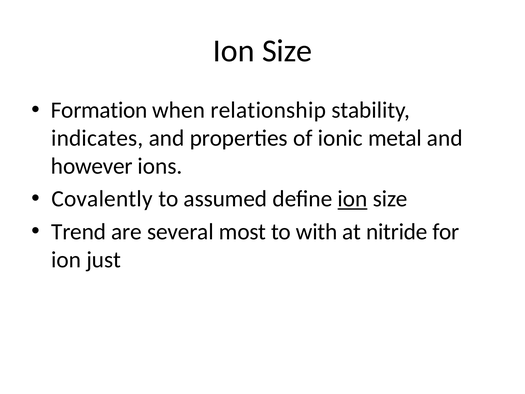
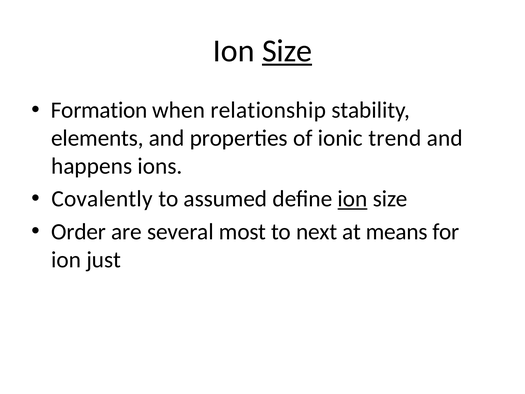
Size at (287, 51) underline: none -> present
indicates: indicates -> elements
metal: metal -> trend
however: however -> happens
Trend: Trend -> Order
with: with -> next
nitride: nitride -> means
